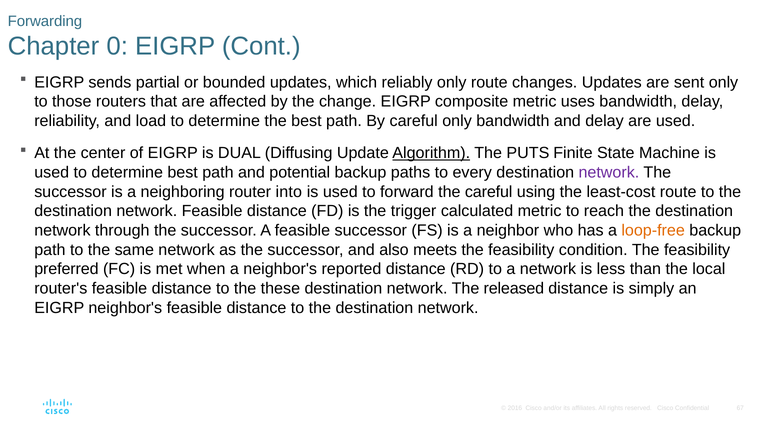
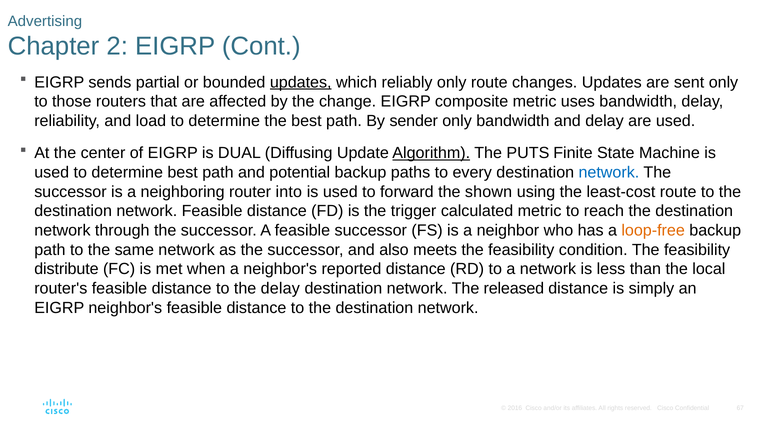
Forwarding: Forwarding -> Advertising
0: 0 -> 2
updates at (301, 82) underline: none -> present
By careful: careful -> sender
network at (609, 172) colour: purple -> blue
the careful: careful -> shown
preferred: preferred -> distribute
the these: these -> delay
